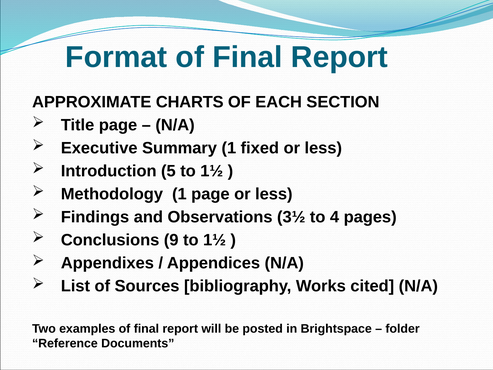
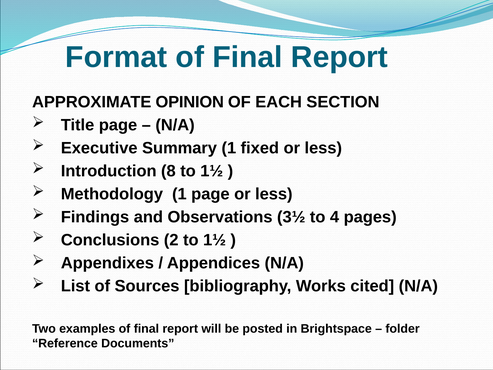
CHARTS: CHARTS -> OPINION
5: 5 -> 8
9: 9 -> 2
